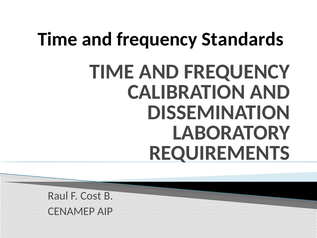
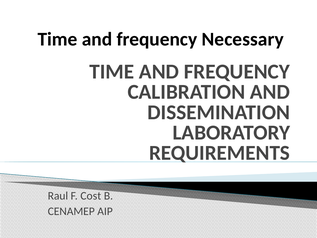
Standards: Standards -> Necessary
